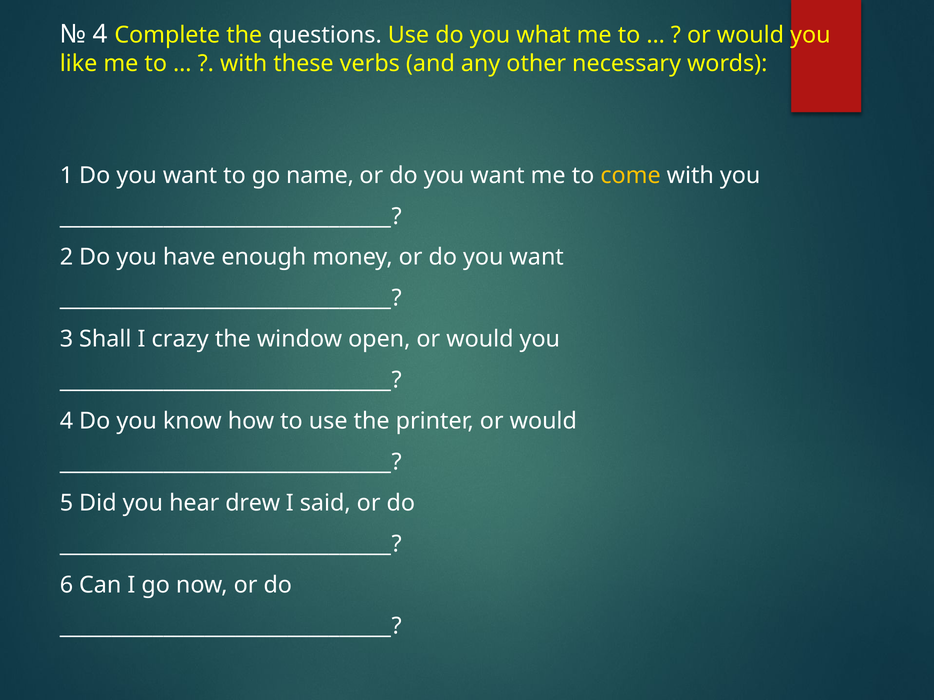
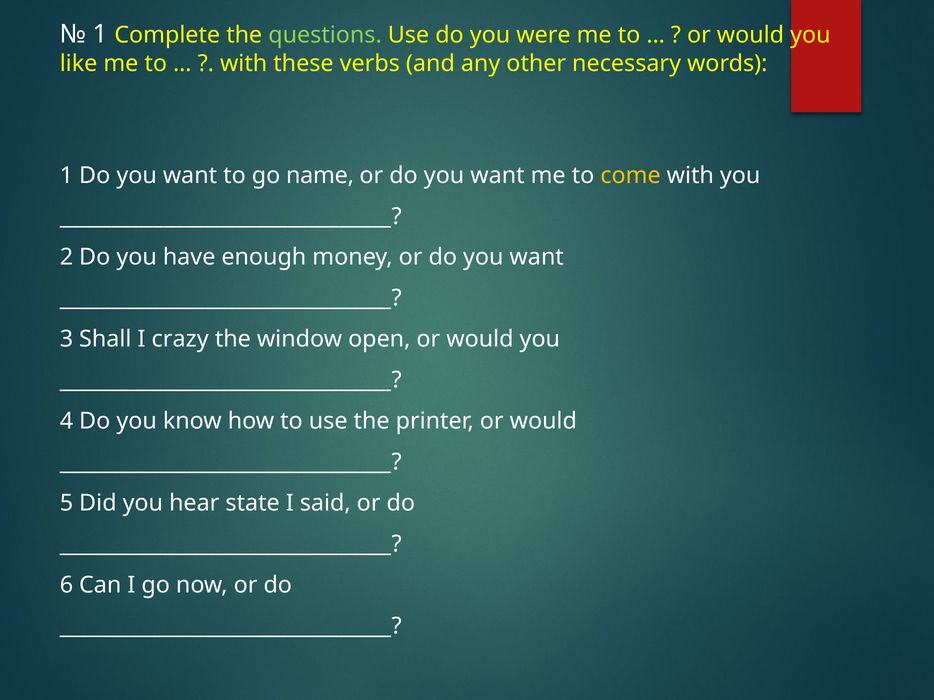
4 at (100, 34): 4 -> 1
questions colour: white -> light green
what: what -> were
drew: drew -> state
